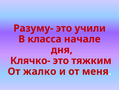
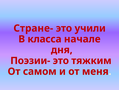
Разуму-: Разуму- -> Стране-
Клячко-: Клячко- -> Поэзии-
жалко: жалко -> самом
